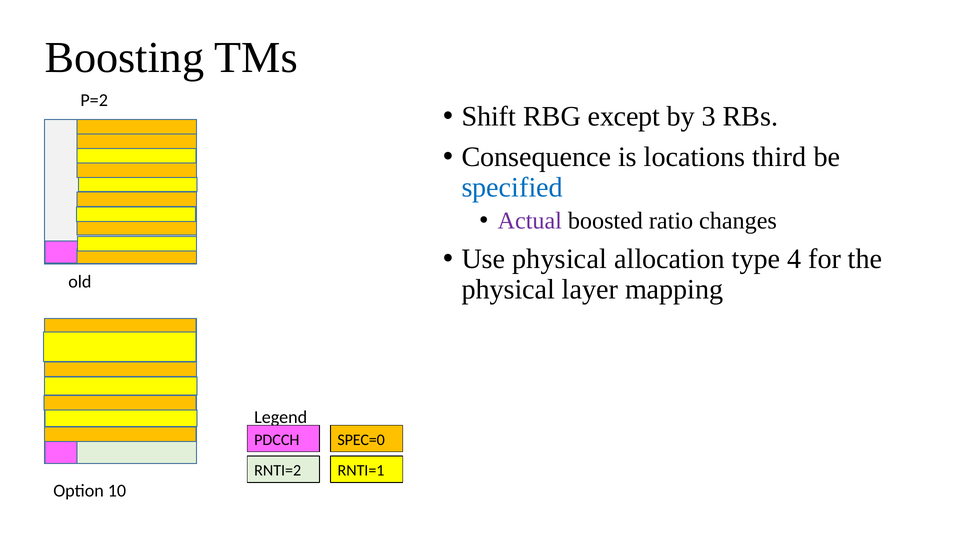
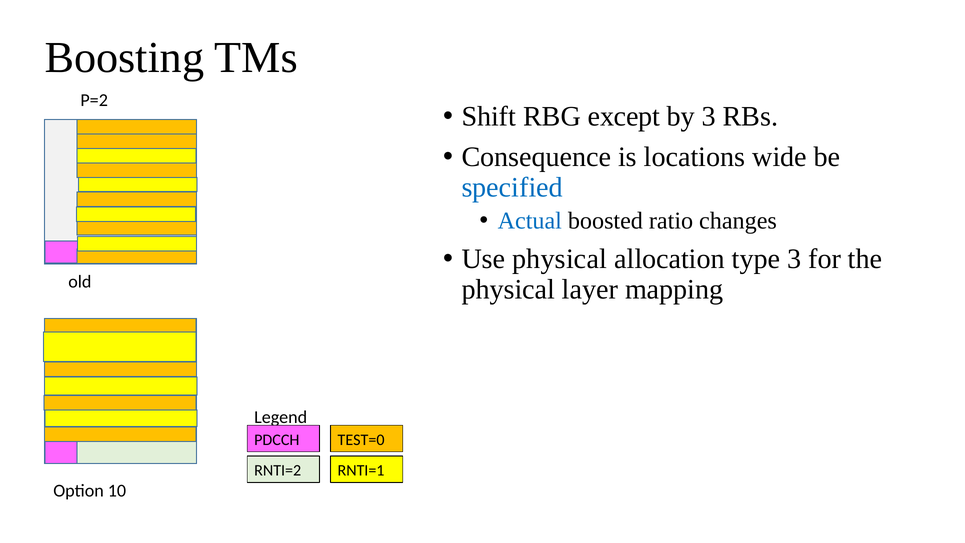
third: third -> wide
Actual colour: purple -> blue
type 4: 4 -> 3
SPEC=0: SPEC=0 -> TEST=0
